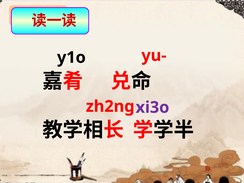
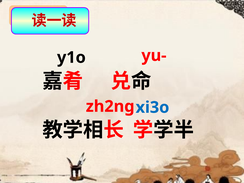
xi3o colour: purple -> blue
